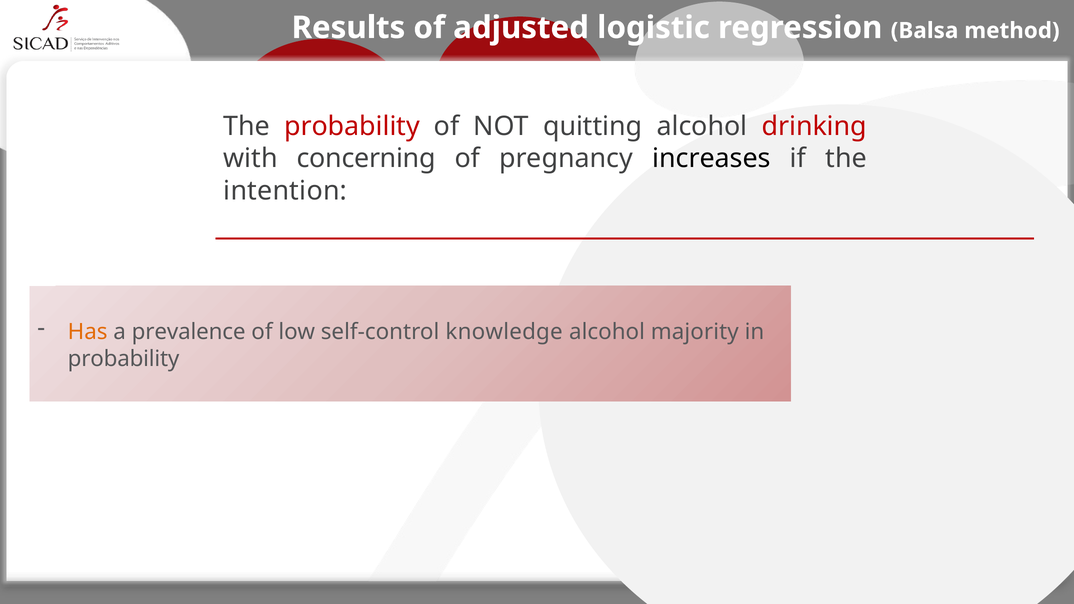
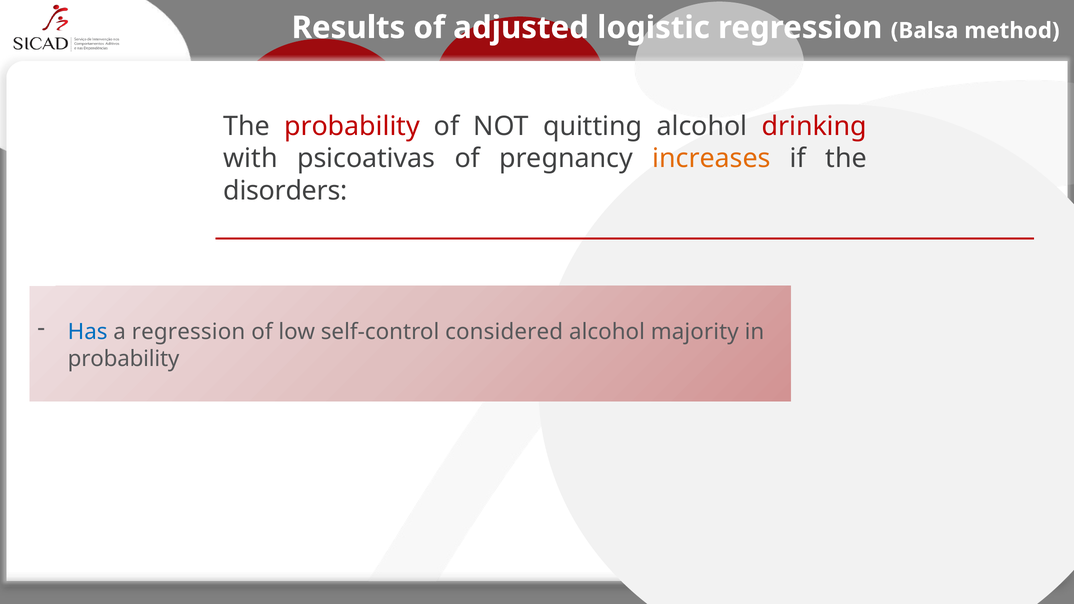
concerning: concerning -> psicoativas
increases colour: black -> orange
intention: intention -> disorders
Has colour: orange -> blue
a prevalence: prevalence -> regression
knowledge: knowledge -> considered
